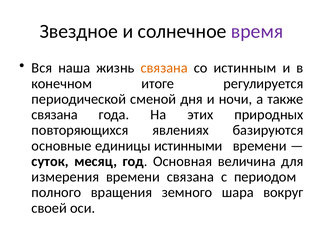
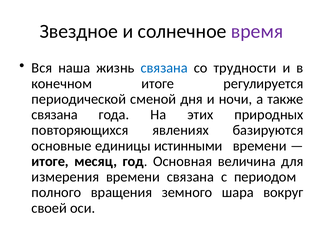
связана at (164, 68) colour: orange -> blue
истинным: истинным -> трудности
суток at (50, 161): суток -> итоге
